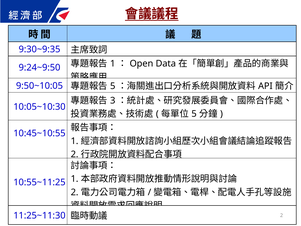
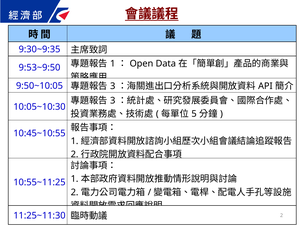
9:24~9:50: 9:24~9:50 -> 9:53~9:50
5 at (113, 86): 5 -> 3
